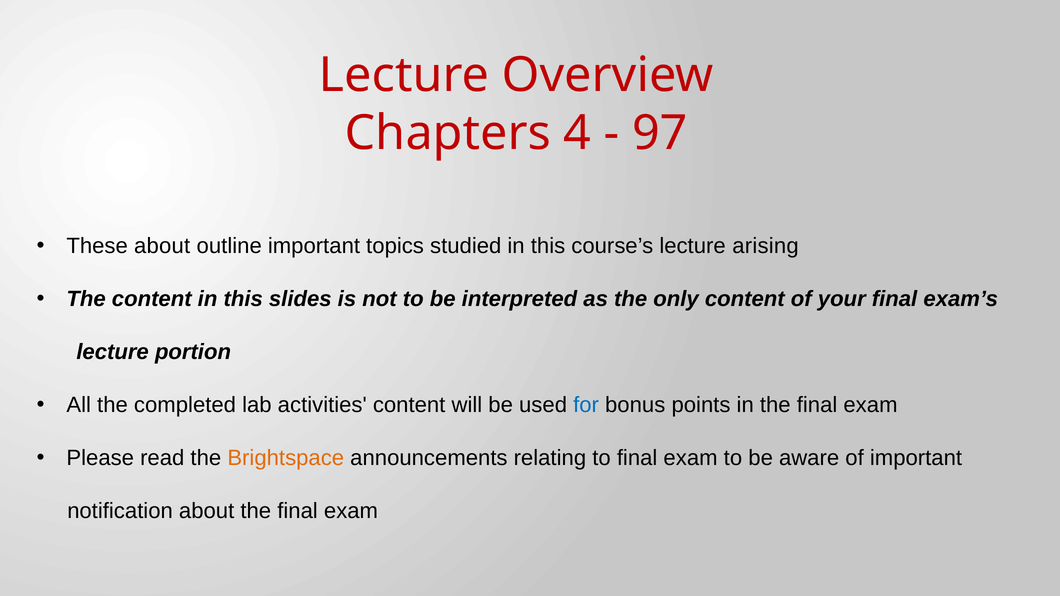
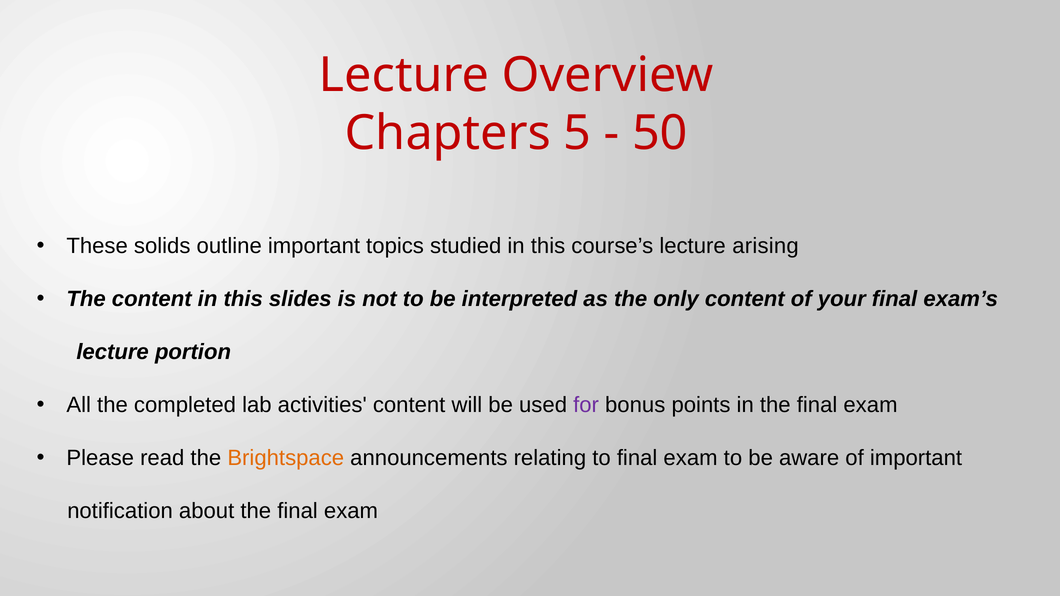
4: 4 -> 5
97: 97 -> 50
These about: about -> solids
for colour: blue -> purple
